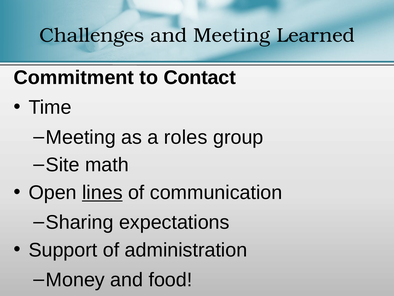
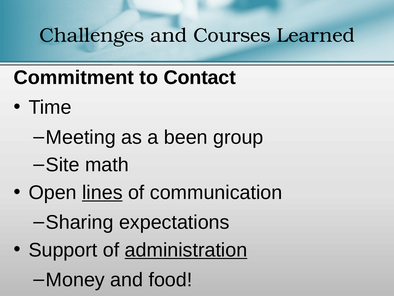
and Meeting: Meeting -> Courses
roles: roles -> been
administration underline: none -> present
